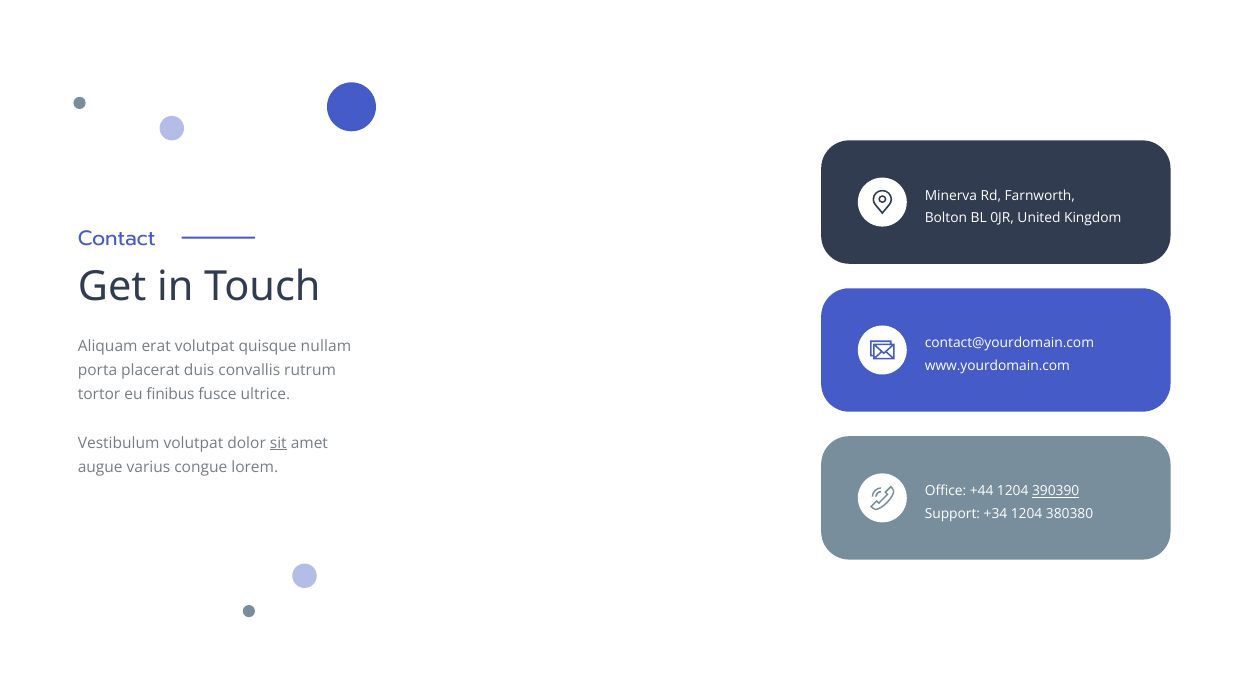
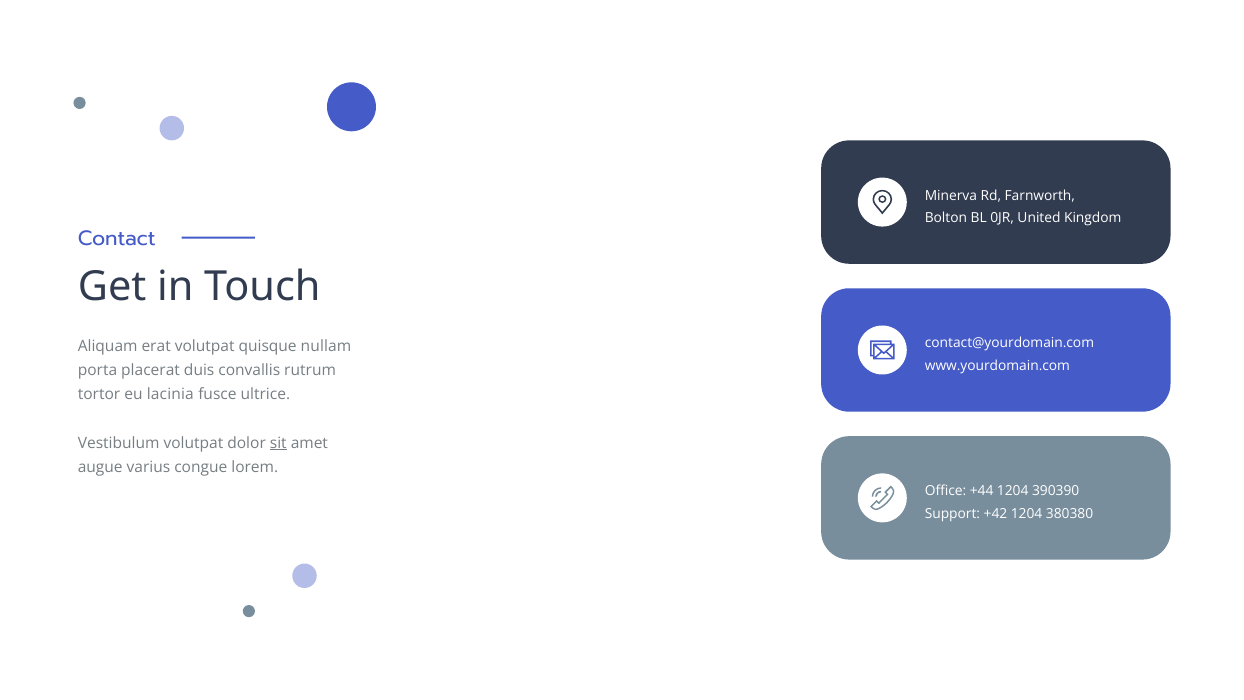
finibus: finibus -> lacinia
390390 underline: present -> none
+34: +34 -> +42
